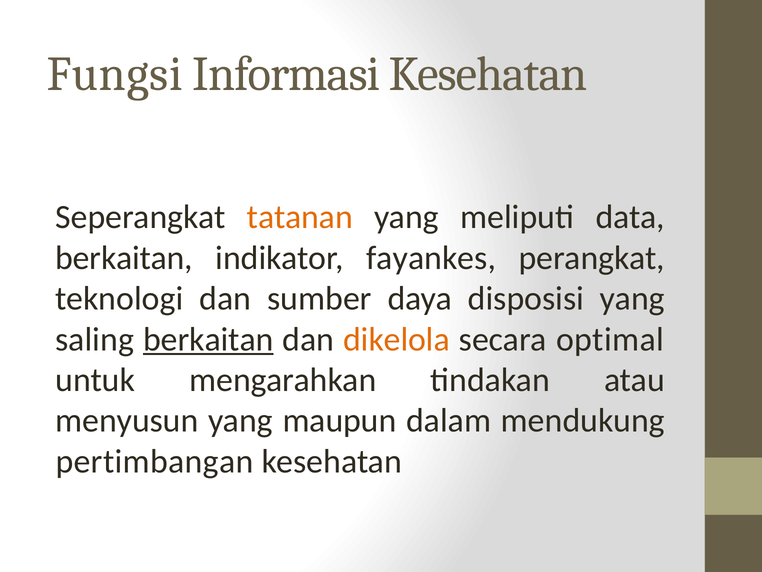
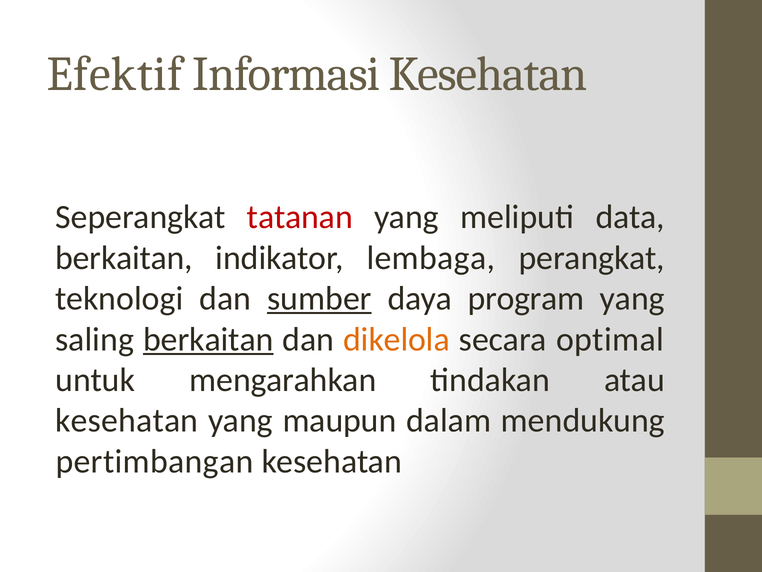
Fungsi: Fungsi -> Efektif
tatanan colour: orange -> red
fayankes: fayankes -> lembaga
sumber underline: none -> present
disposisi: disposisi -> program
menyusun at (127, 420): menyusun -> kesehatan
